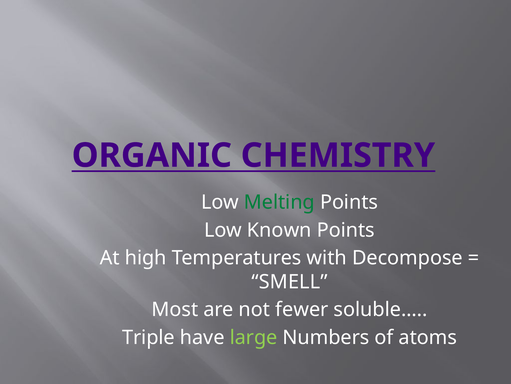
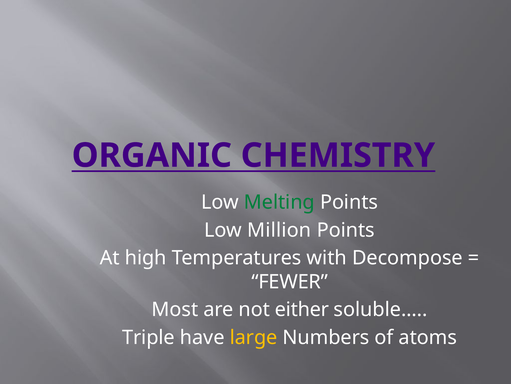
Known: Known -> Million
SMELL: SMELL -> FEWER
fewer: fewer -> either
large colour: light green -> yellow
